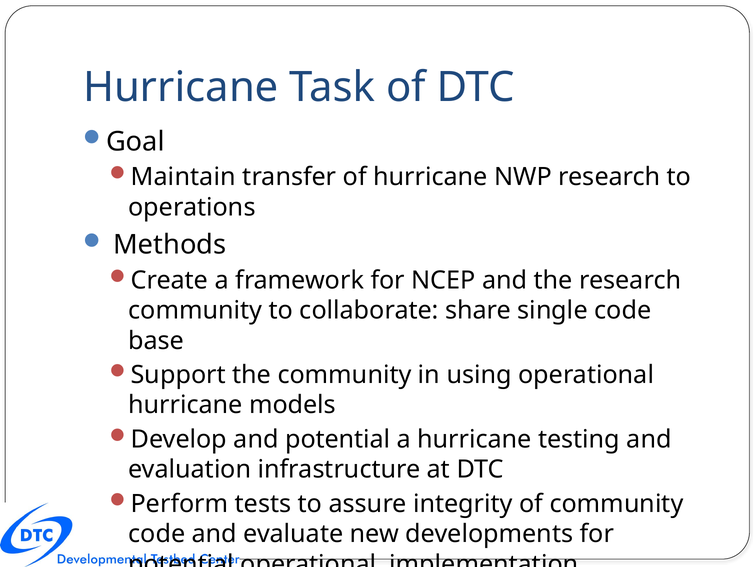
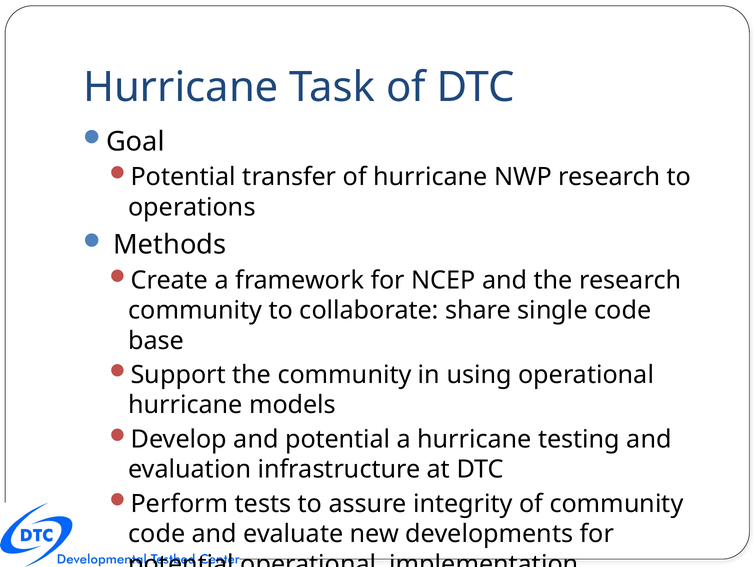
Maintain at (183, 177): Maintain -> Potential
